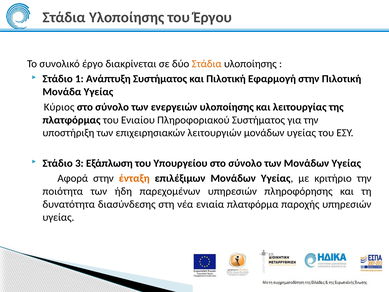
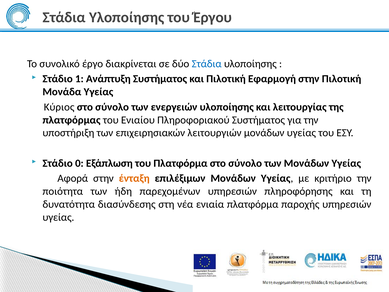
Στάδια at (207, 64) colour: orange -> blue
3: 3 -> 0
του Υπουργείου: Υπουργείου -> Πλατφόρμα
